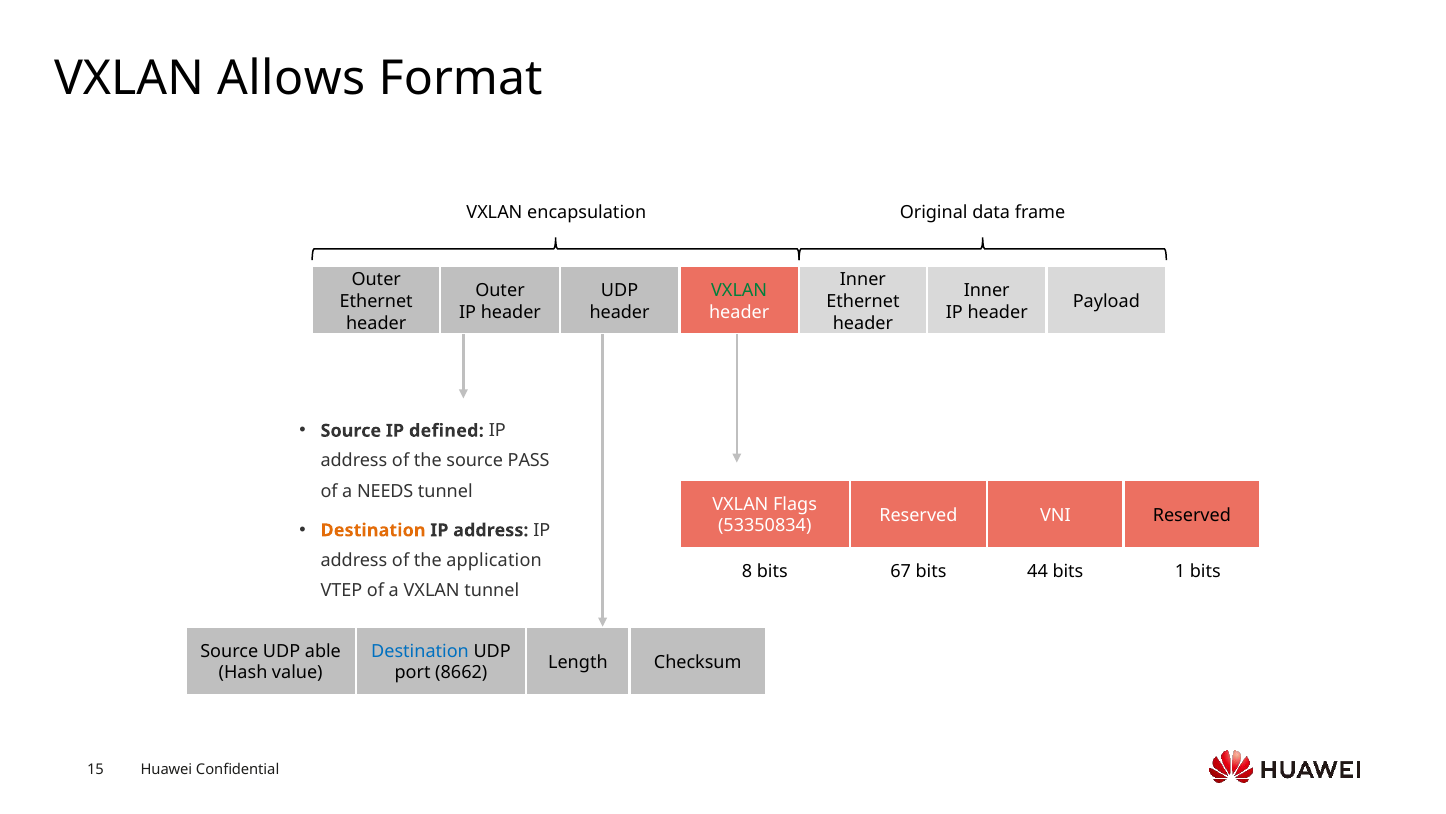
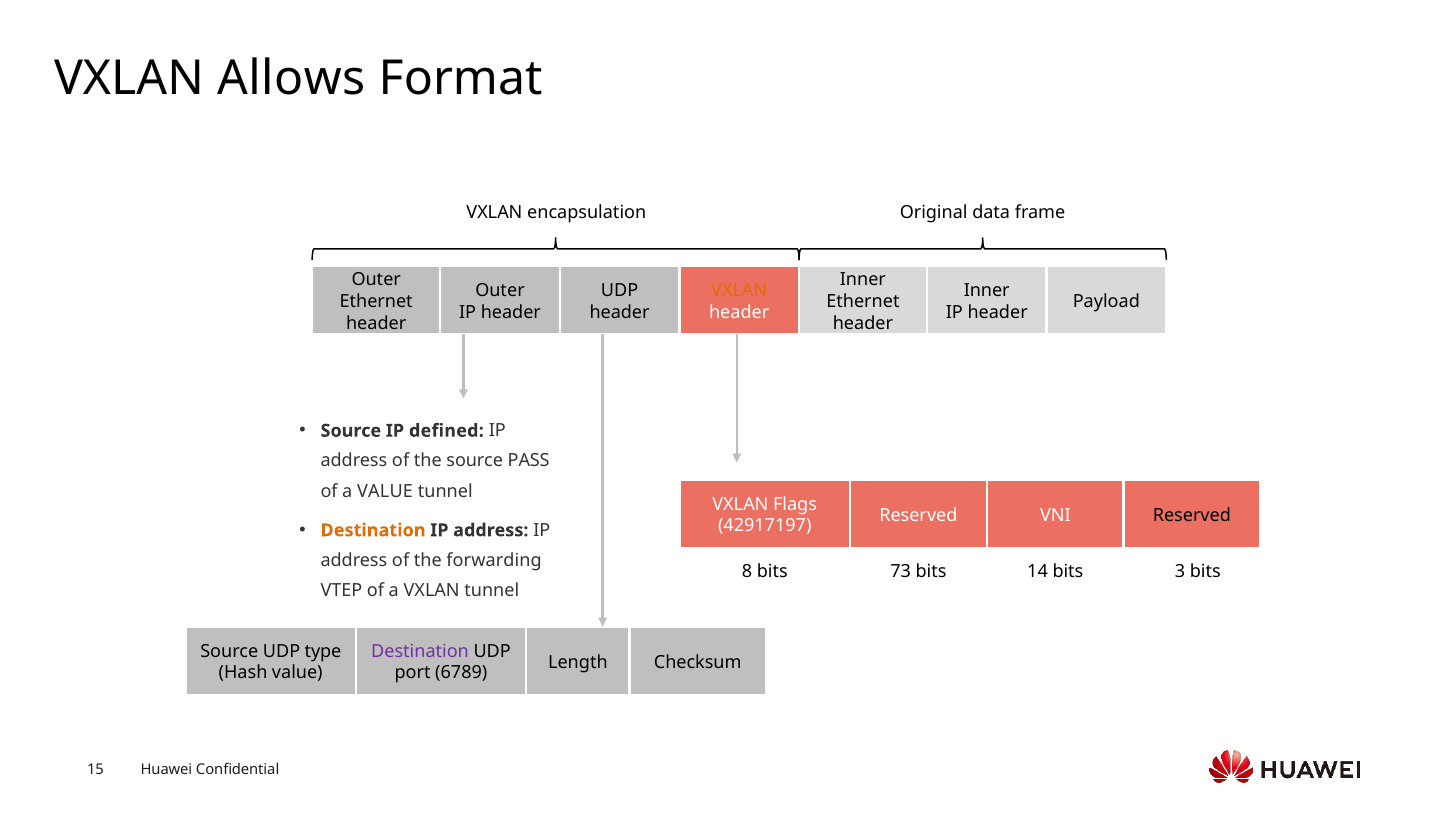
VXLAN at (739, 290) colour: green -> orange
a NEEDS: NEEDS -> VALUE
53350834: 53350834 -> 42917197
application: application -> forwarding
67: 67 -> 73
44: 44 -> 14
1: 1 -> 3
able: able -> type
Destination at (420, 651) colour: blue -> purple
8662: 8662 -> 6789
